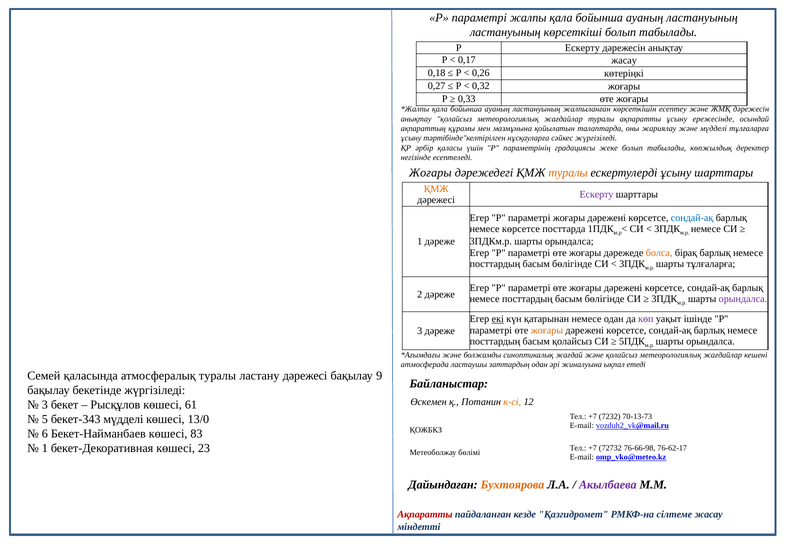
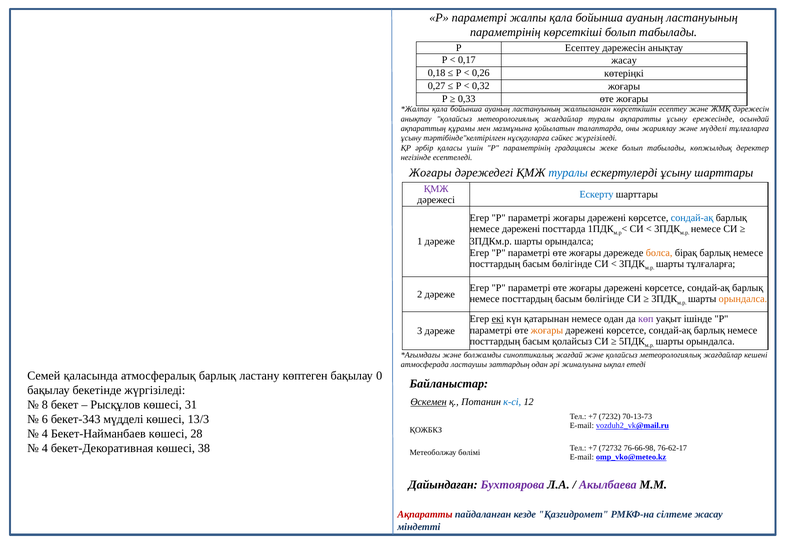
ластануының at (505, 32): ластануының -> параметрінің
Р Ескерту: Ескерту -> Есептеу
туралы at (568, 173) colour: orange -> blue
ҚМЖ at (436, 189) colour: orange -> purple
Ескерту at (597, 194) colour: purple -> blue
немесе көрсетсе: көрсетсе -> дәрежені
орындалса at (743, 299) colour: purple -> orange
атмосфералық туралы: туралы -> барлық
ластану дәрежесі: дәрежесі -> көптеген
9: 9 -> 0
Өскемен underline: none -> present
к-сі colour: orange -> blue
3 at (45, 405): 3 -> 8
61: 61 -> 31
5: 5 -> 6
13/0: 13/0 -> 13/3
6 at (45, 434): 6 -> 4
83: 83 -> 28
1 at (45, 448): 1 -> 4
23: 23 -> 38
Бухтоярова colour: orange -> purple
